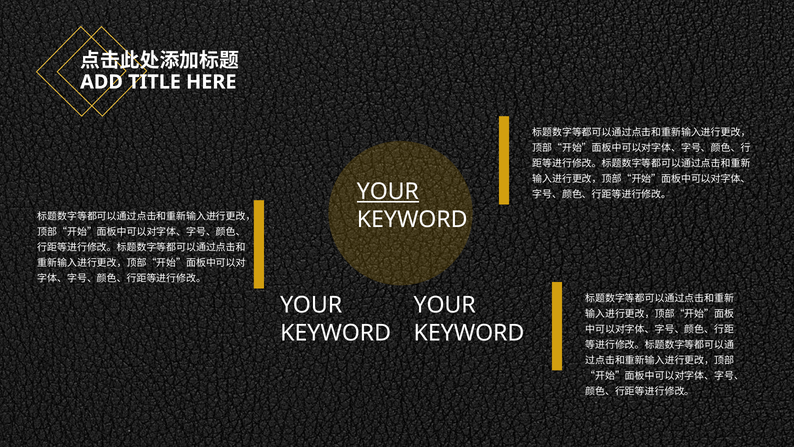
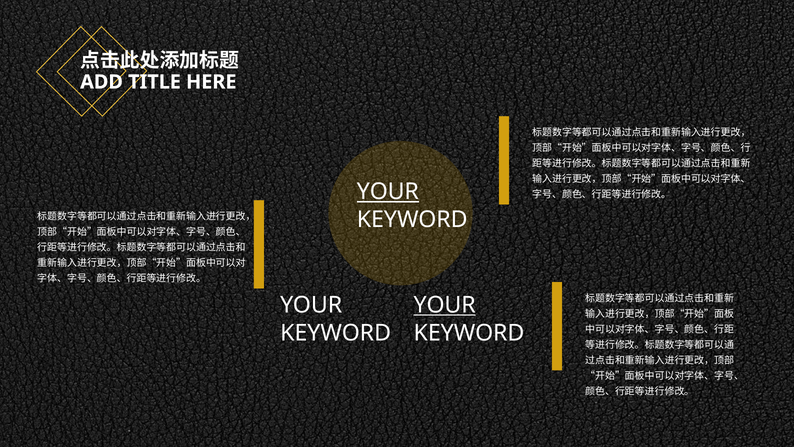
YOUR at (445, 305) underline: none -> present
